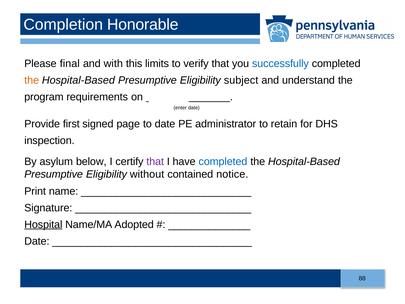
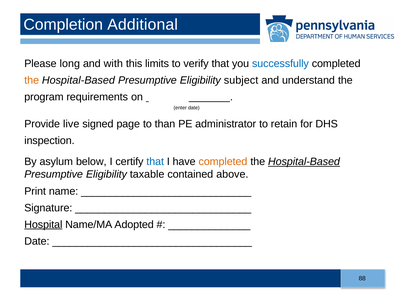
Honorable: Honorable -> Additional
final: final -> long
first: first -> live
to date: date -> than
that at (155, 162) colour: purple -> blue
completed at (223, 162) colour: blue -> orange
Hospital-Based at (304, 162) underline: none -> present
without: without -> taxable
notice: notice -> above
